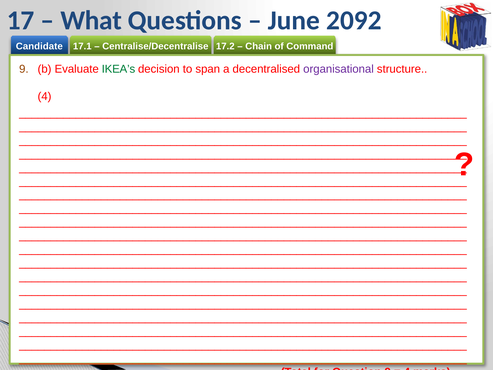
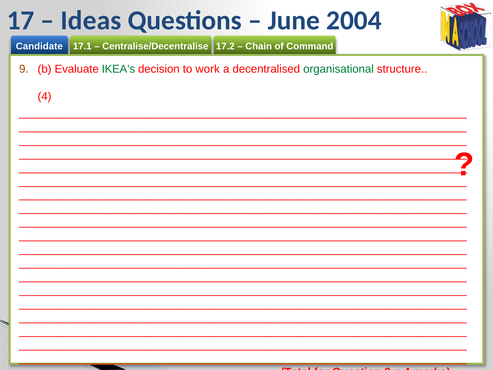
What: What -> Ideas
2092: 2092 -> 2004
span: span -> work
organisational colour: purple -> green
